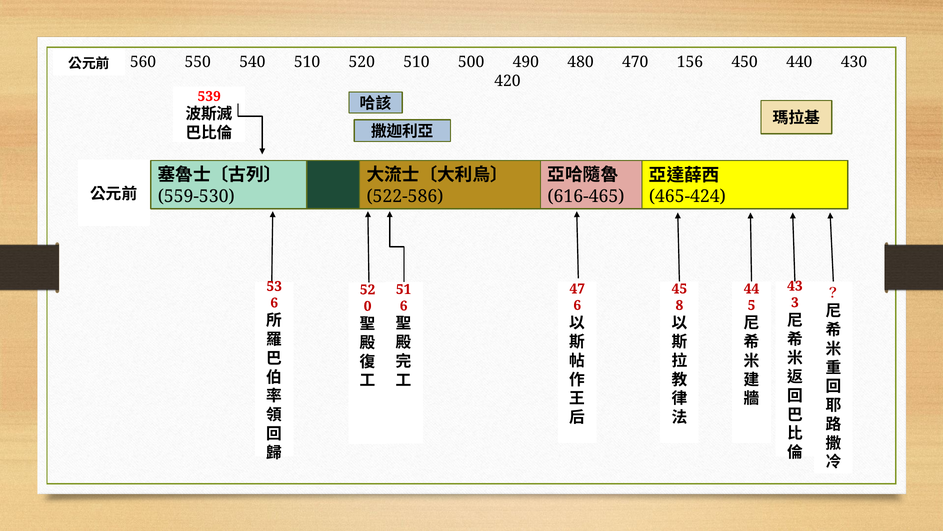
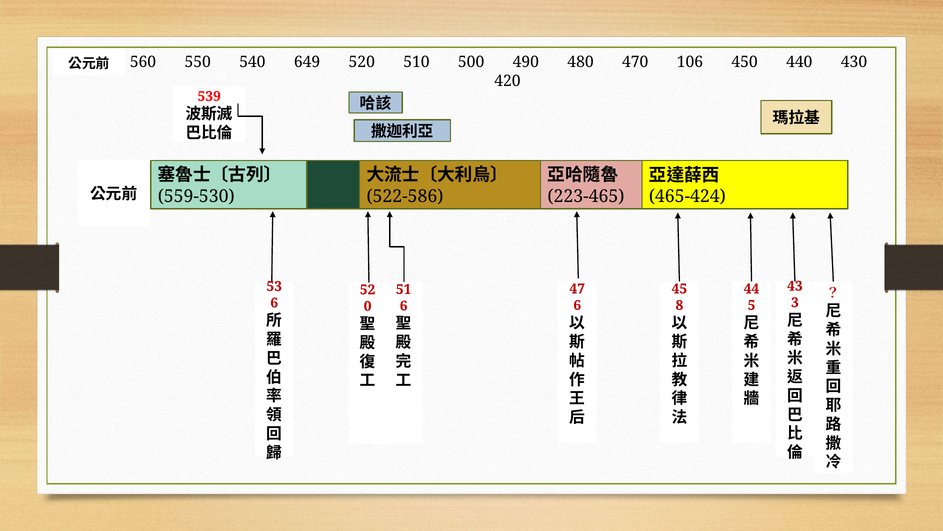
540 510: 510 -> 649
156: 156 -> 106
616-465: 616-465 -> 223-465
